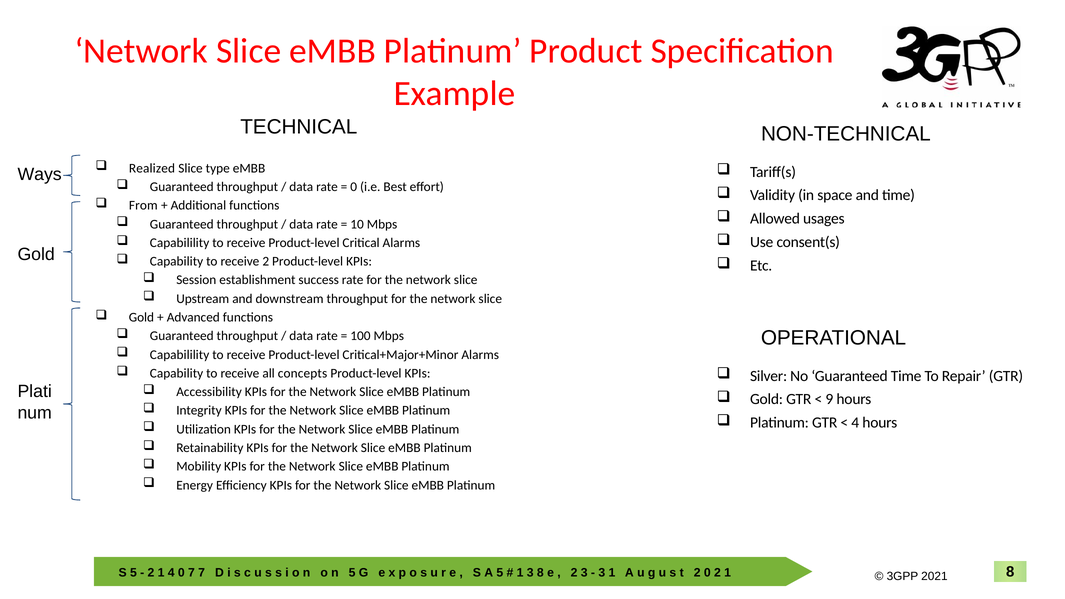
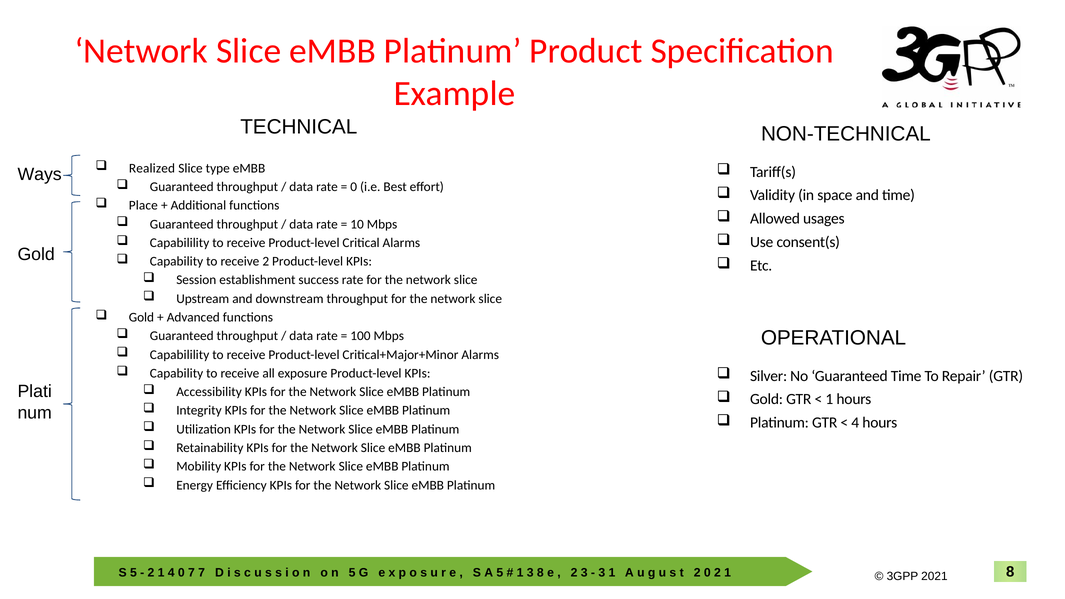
From: From -> Place
concepts: concepts -> exposure
9 at (829, 399): 9 -> 1
